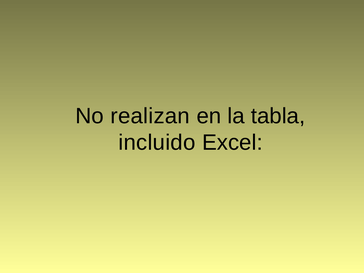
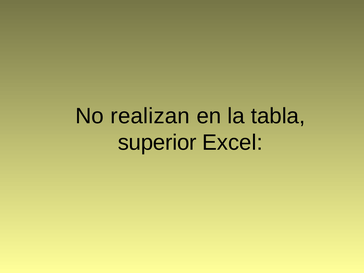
incluido: incluido -> superior
